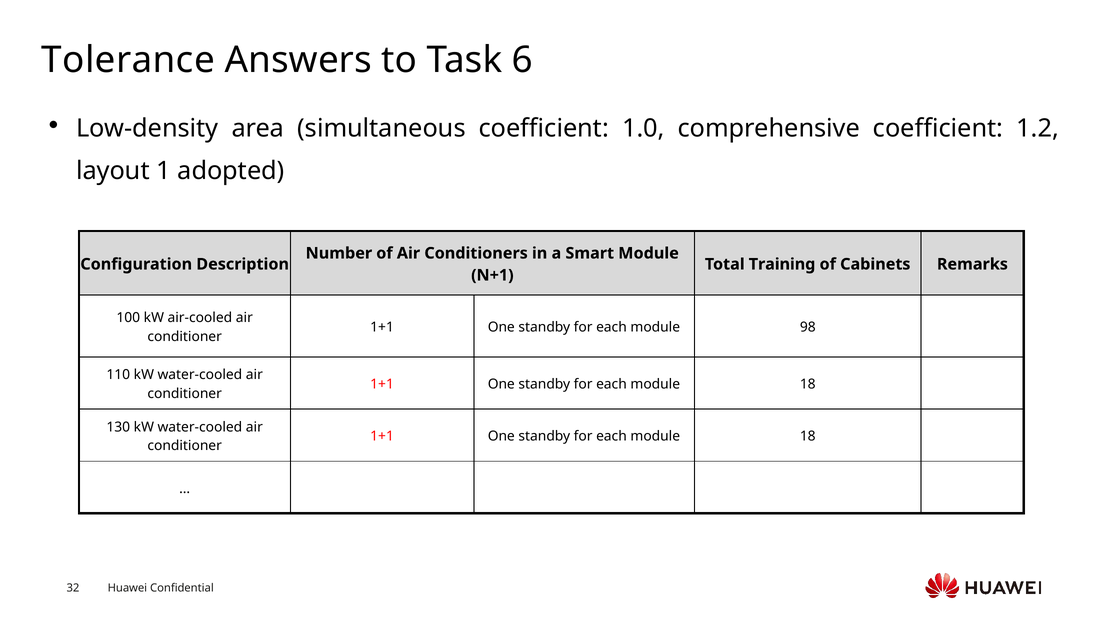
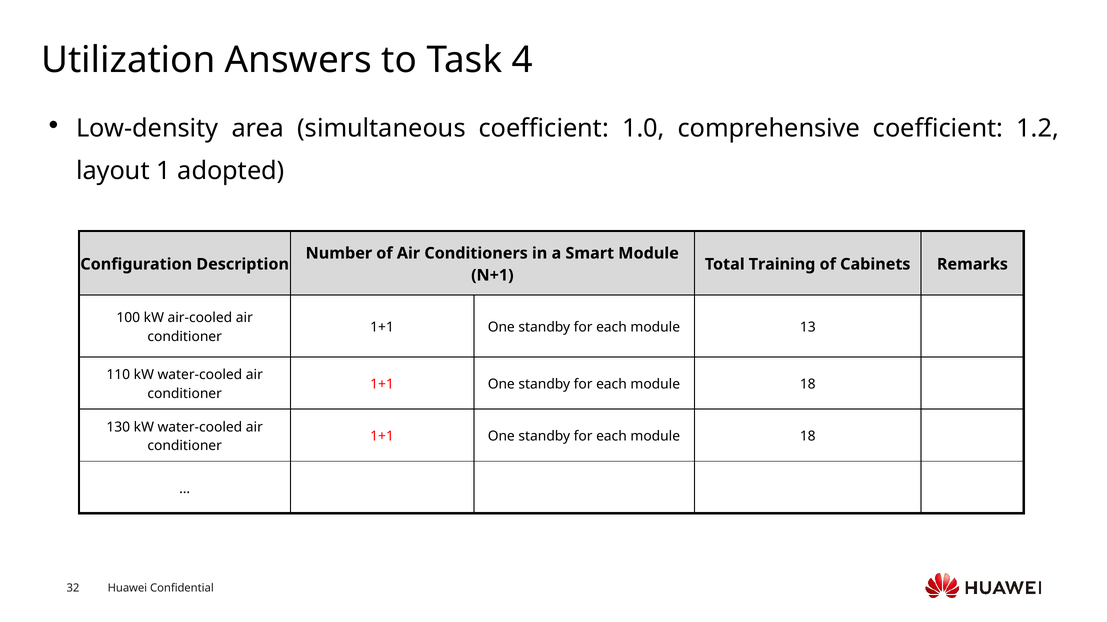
Tolerance: Tolerance -> Utilization
6: 6 -> 4
98: 98 -> 13
